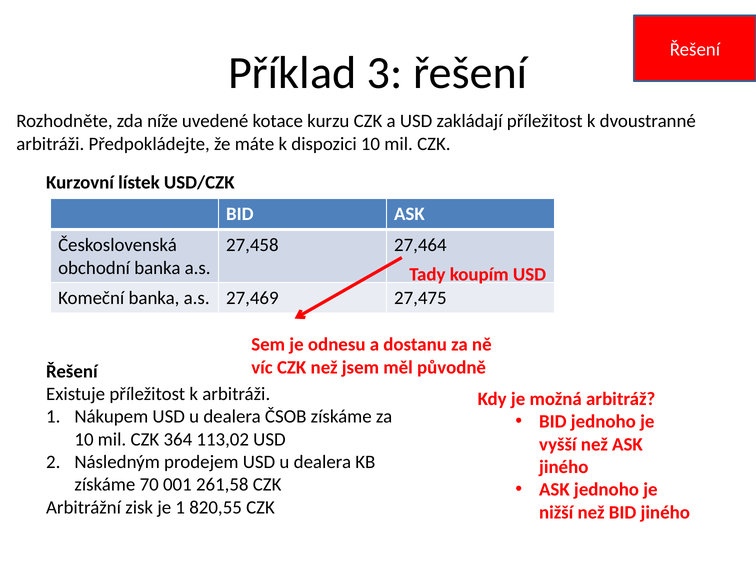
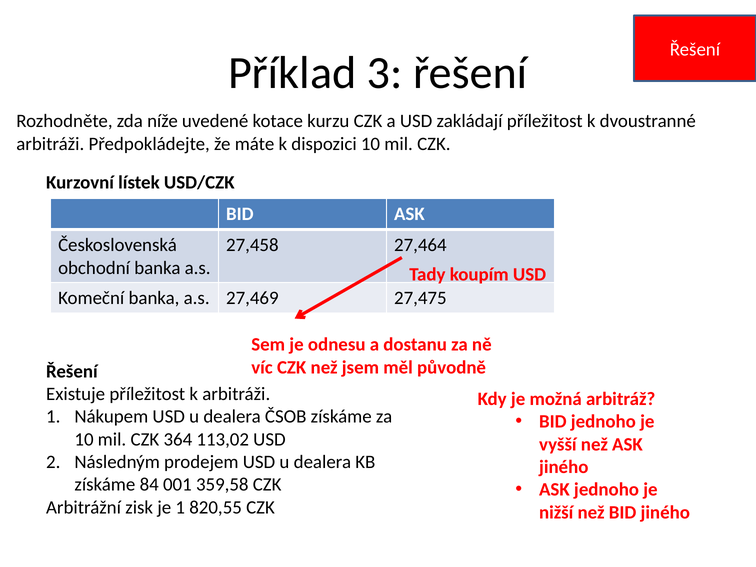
70: 70 -> 84
261,58: 261,58 -> 359,58
